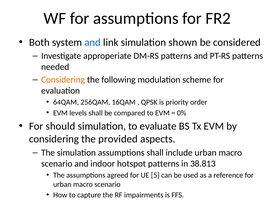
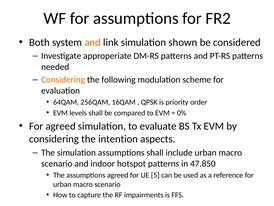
and at (93, 42) colour: blue -> orange
For should: should -> agreed
provided: provided -> intention
38.813: 38.813 -> 47.850
